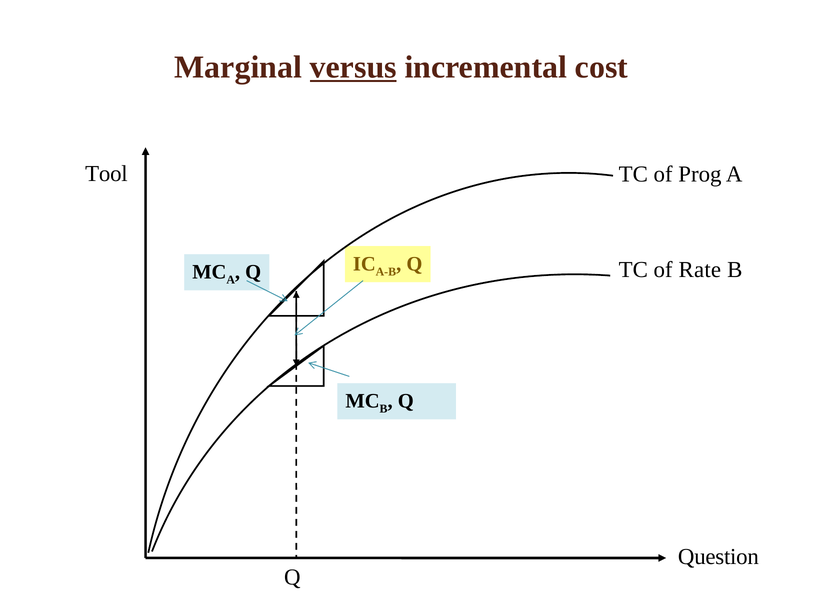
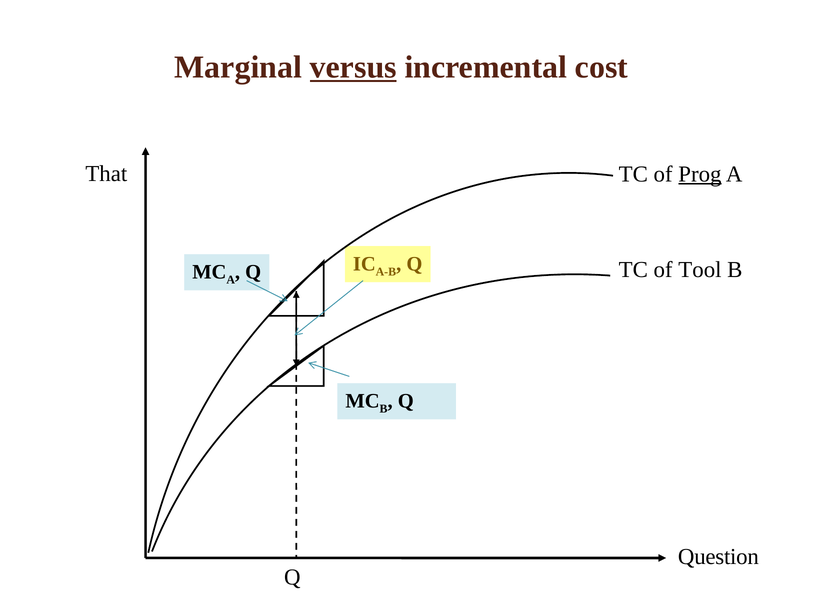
Tool: Tool -> That
Prog underline: none -> present
Rate: Rate -> Tool
